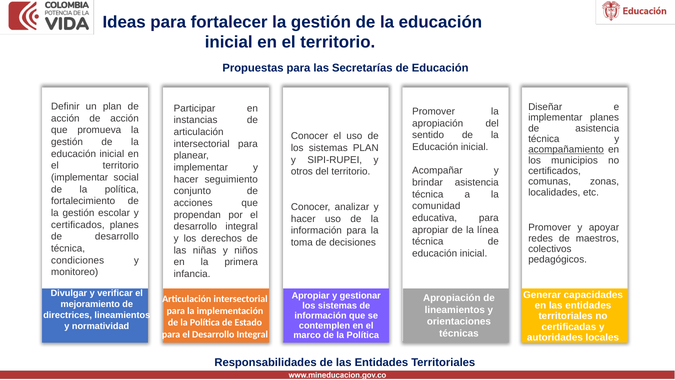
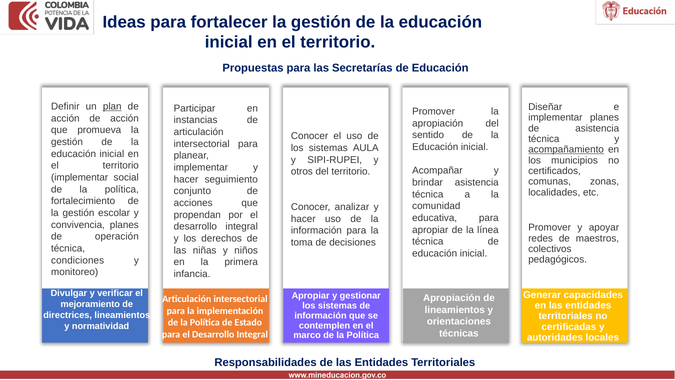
plan at (112, 106) underline: none -> present
sistemas PLAN: PLAN -> AULA
certificados at (78, 225): certificados -> convivencia
de desarrollo: desarrollo -> operación
